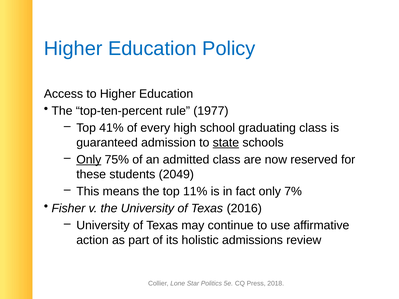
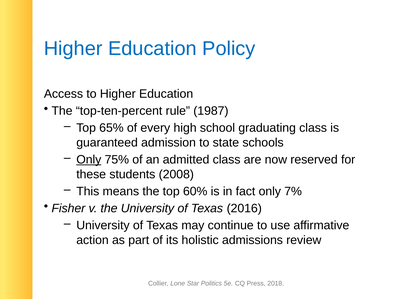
1977: 1977 -> 1987
41%: 41% -> 65%
state underline: present -> none
2049: 2049 -> 2008
11%: 11% -> 60%
